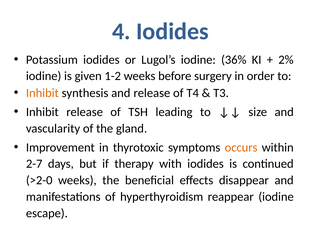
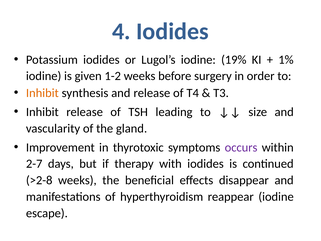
36%: 36% -> 19%
2%: 2% -> 1%
occurs colour: orange -> purple
>2-0: >2-0 -> >2-8
